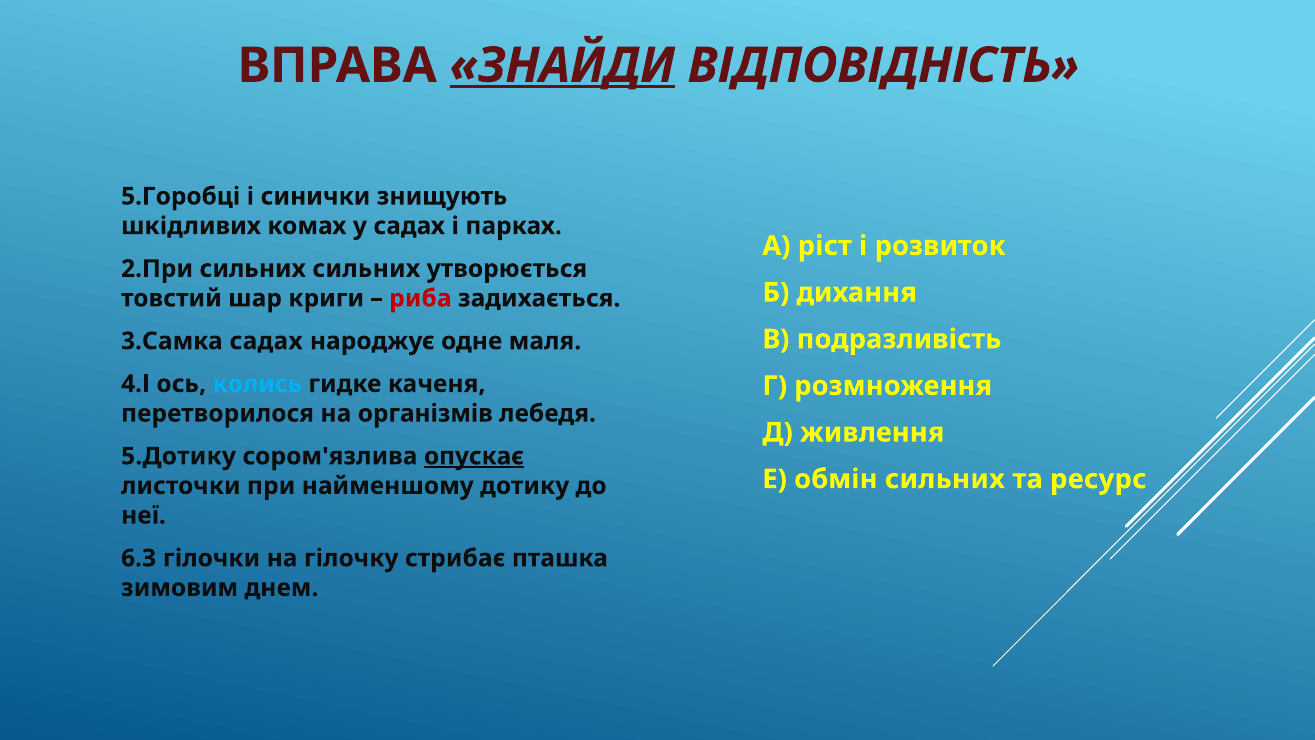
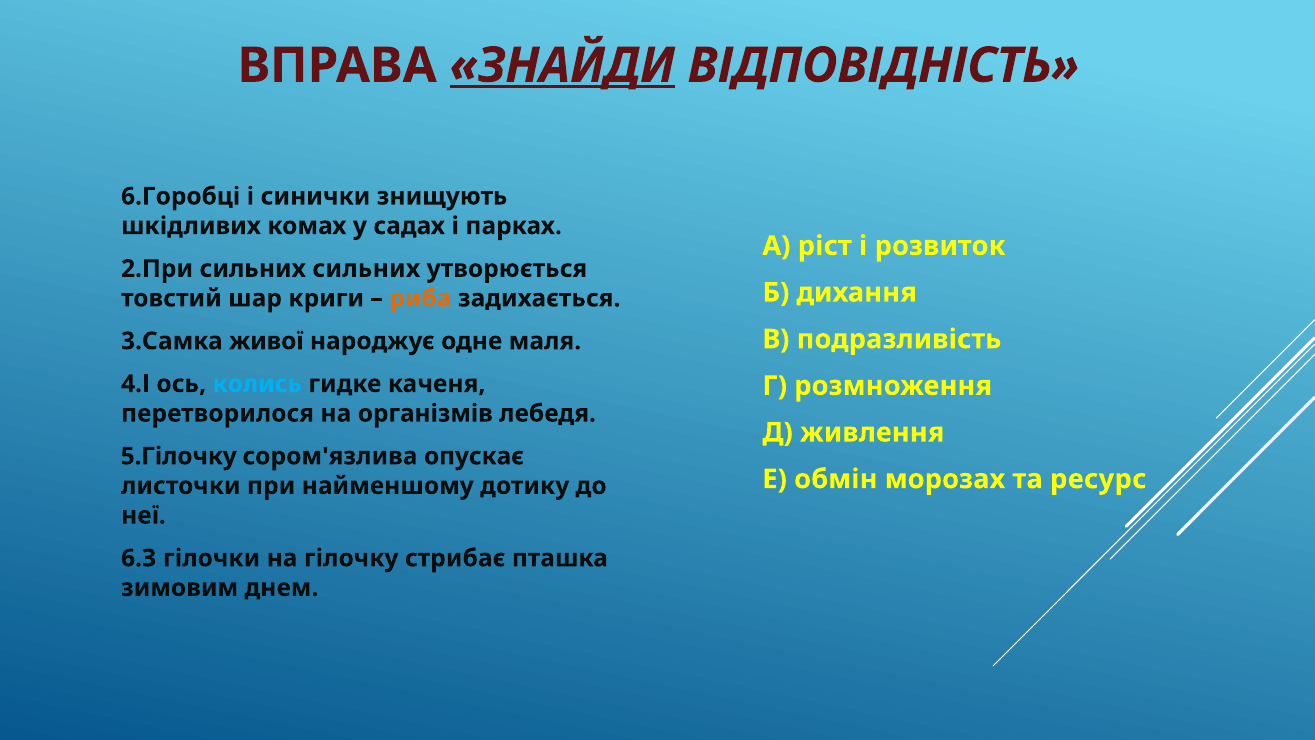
5.Горобці: 5.Горобці -> 6.Горобці
риба colour: red -> orange
3.Самка садах: садах -> живої
5.Дотику: 5.Дотику -> 5.Гілочку
опускає underline: present -> none
обмін сильних: сильних -> морозах
